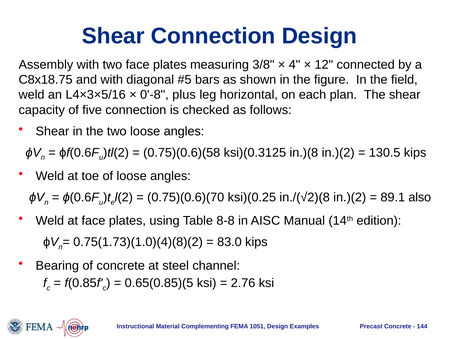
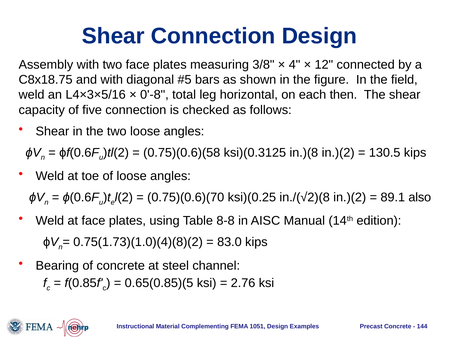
plus: plus -> total
plan: plan -> then
